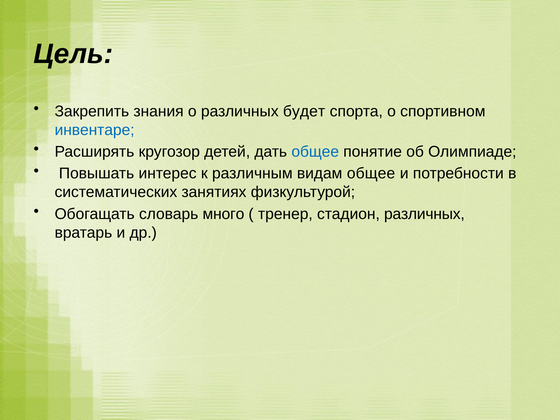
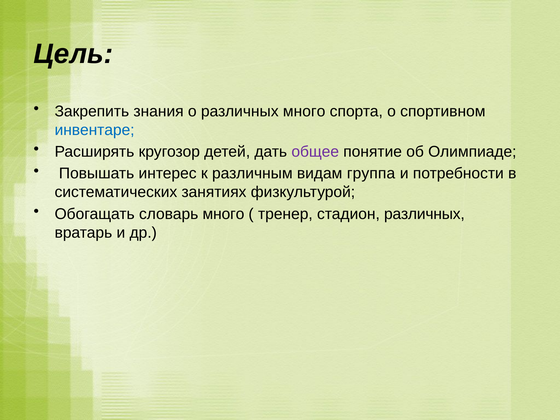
различных будет: будет -> много
общее at (315, 152) colour: blue -> purple
видам общее: общее -> группа
